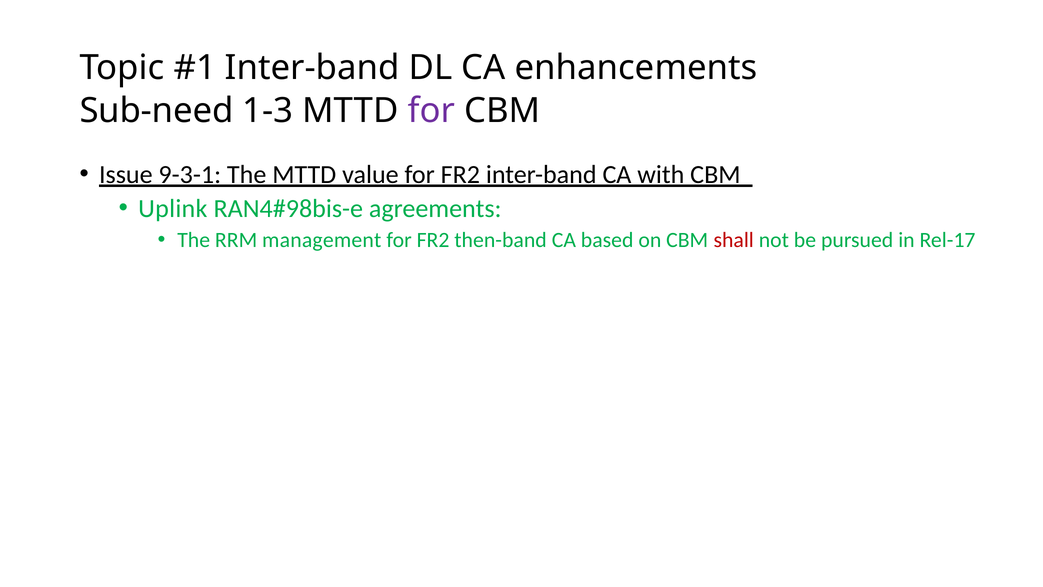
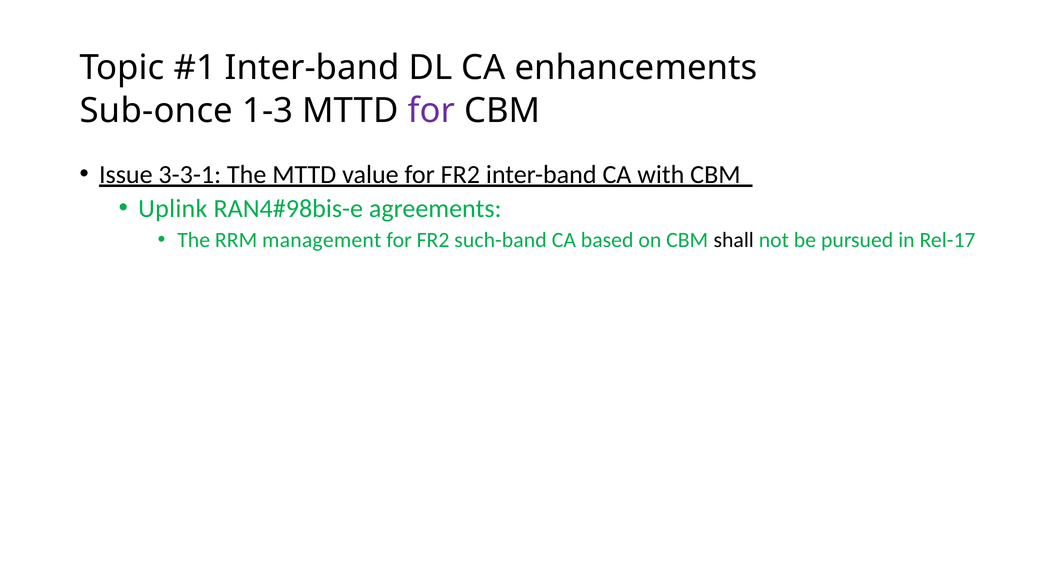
Sub-need: Sub-need -> Sub-once
9-3-1: 9-3-1 -> 3-3-1
then-band: then-band -> such-band
shall colour: red -> black
